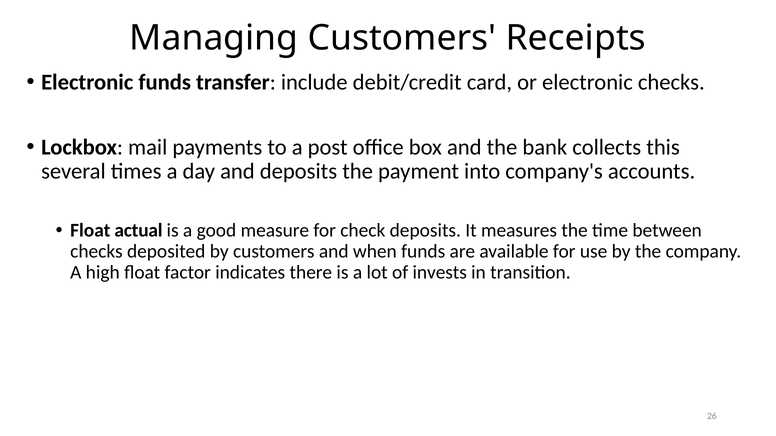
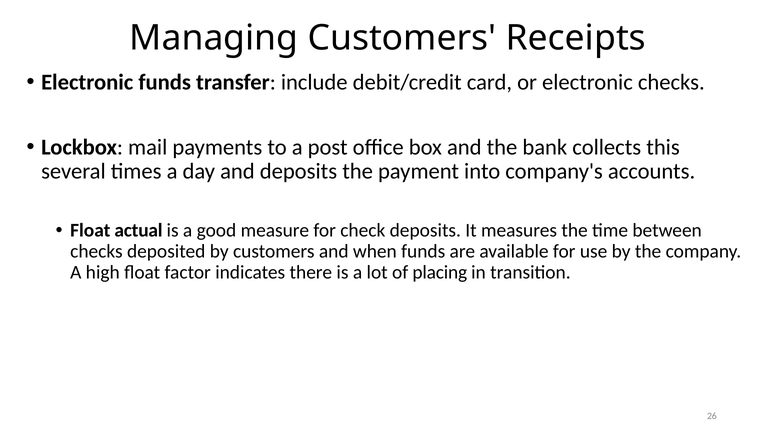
invests: invests -> placing
